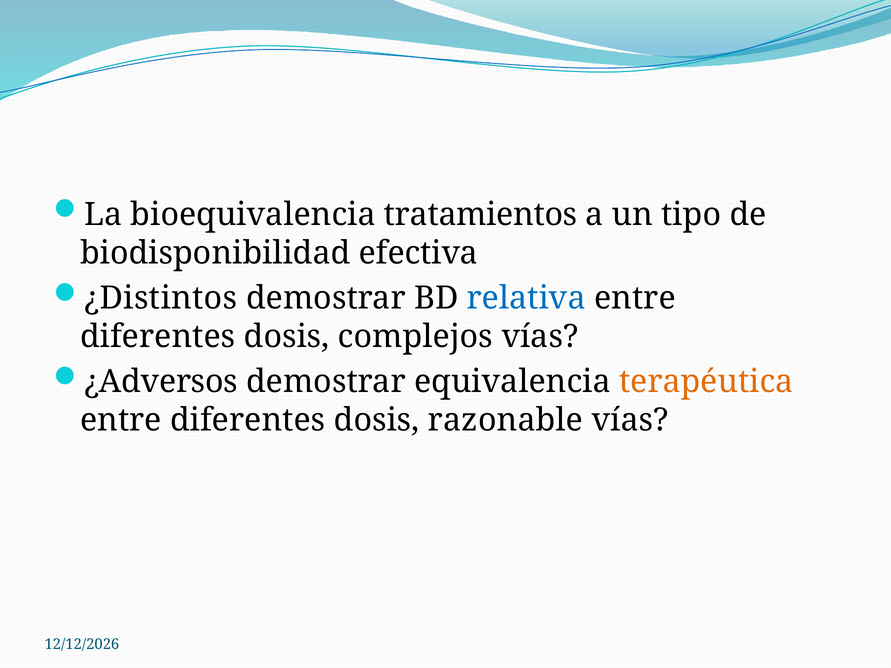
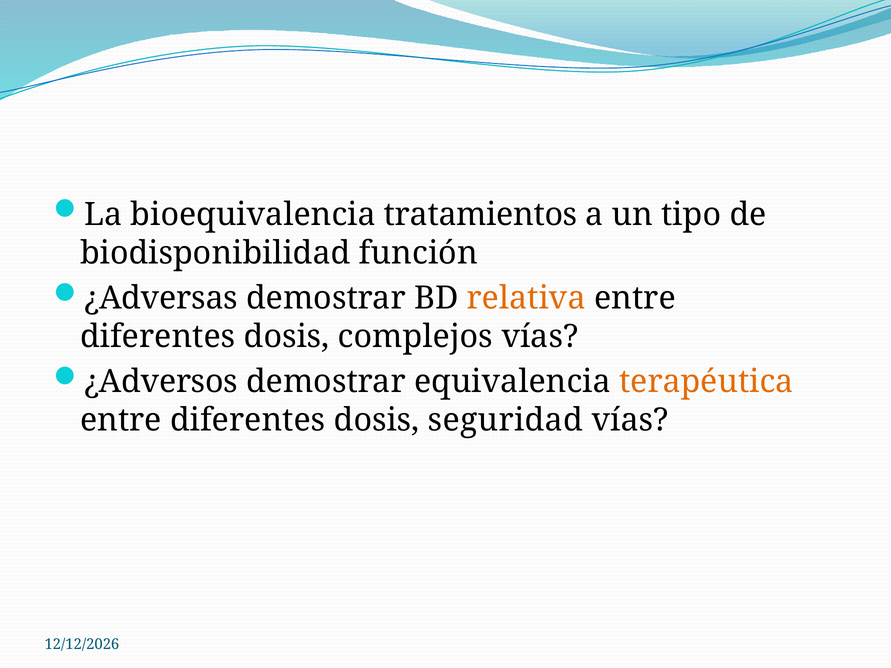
efectiva: efectiva -> función
¿Distintos: ¿Distintos -> ¿Adversas
relativa colour: blue -> orange
razonable: razonable -> seguridad
